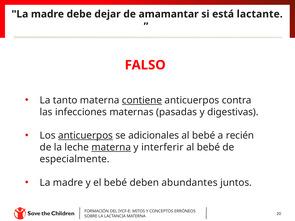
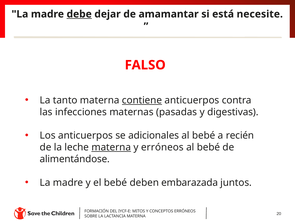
debe underline: none -> present
lactante: lactante -> necesite
anticuerpos at (86, 136) underline: present -> none
y interferir: interferir -> erróneos
especialmente: especialmente -> alimentándose
abundantes: abundantes -> embarazada
